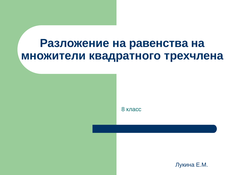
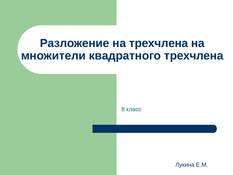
на равенства: равенства -> трехчлена
